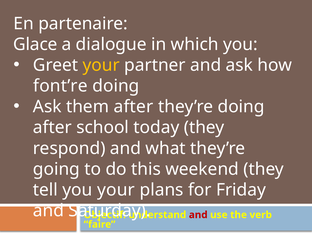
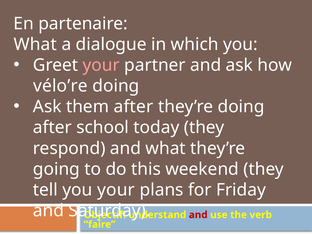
Glace at (35, 44): Glace -> What
your at (101, 65) colour: yellow -> pink
font’re: font’re -> vélo’re
